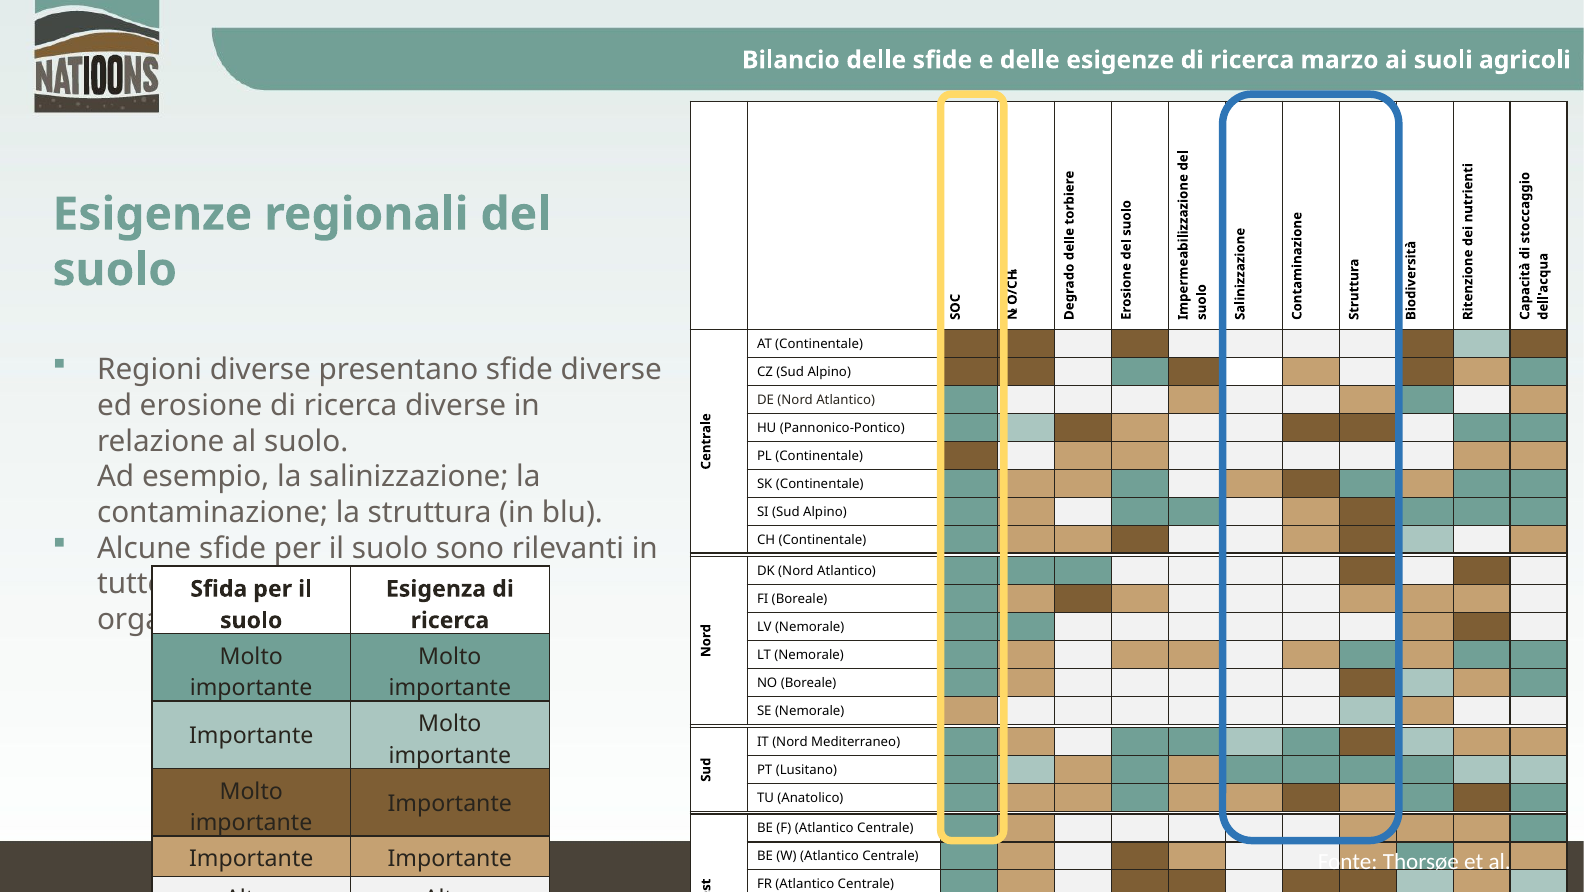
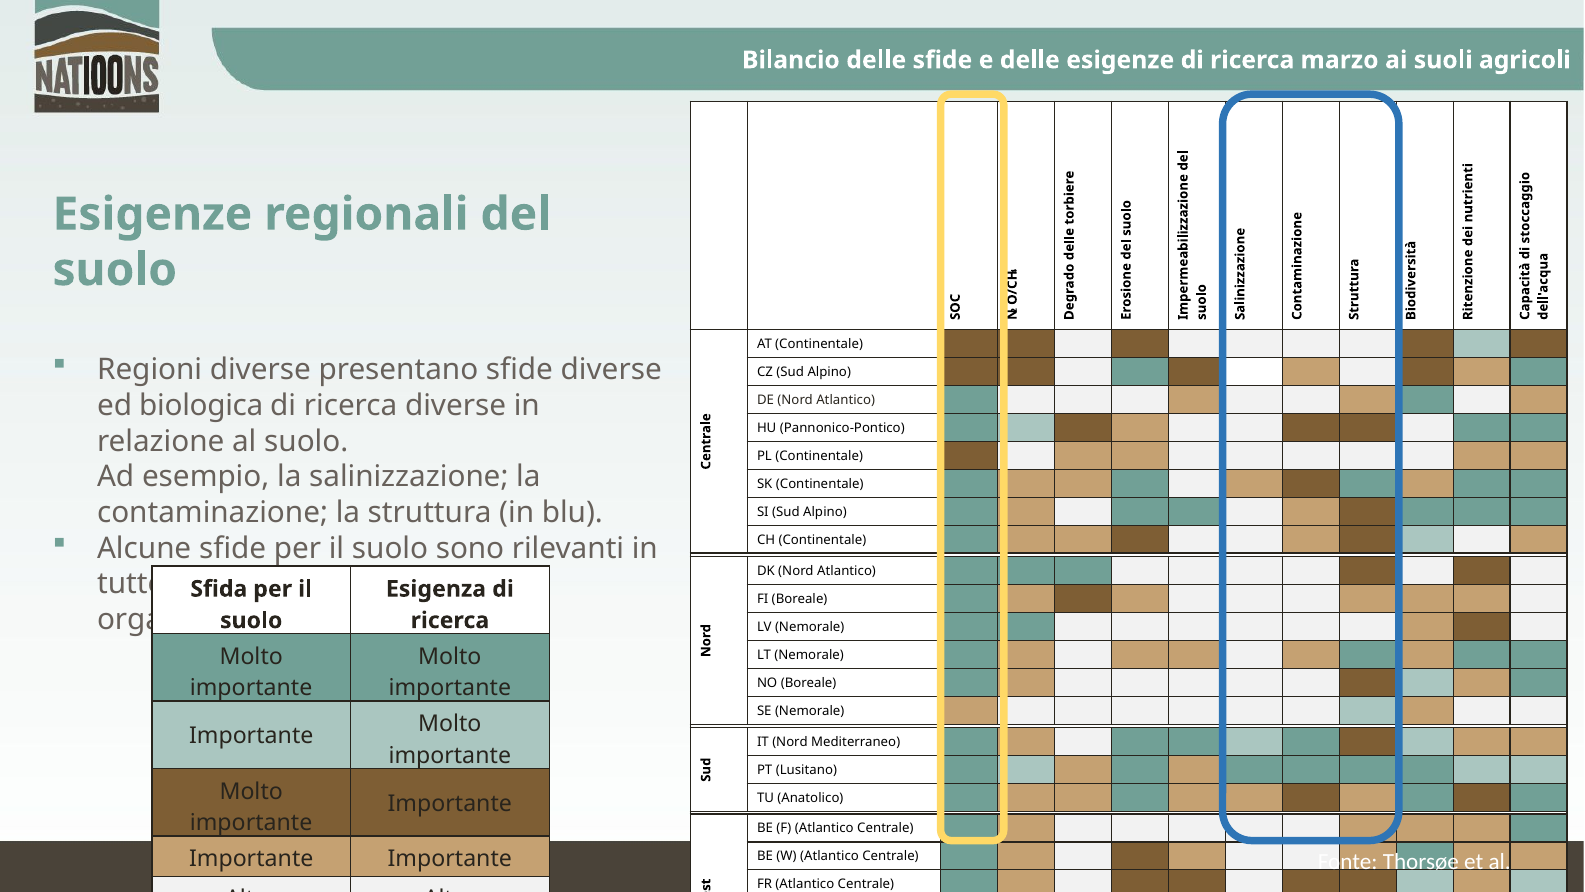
erosione: erosione -> biologica
